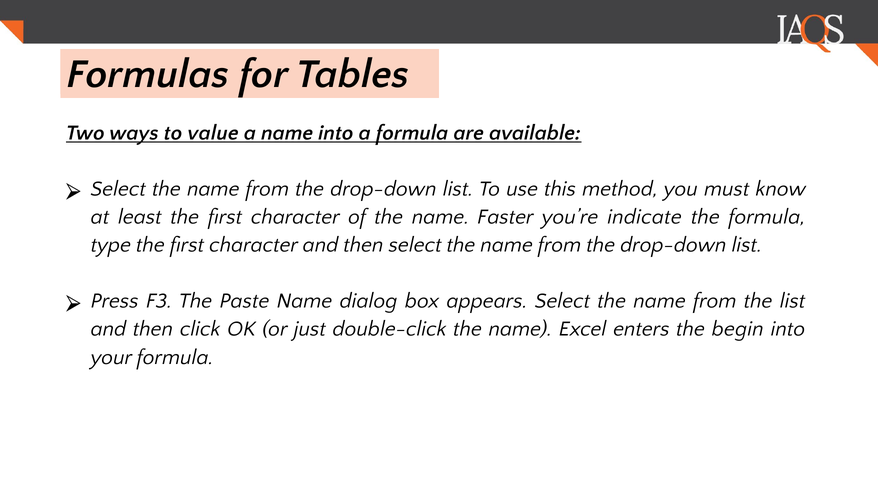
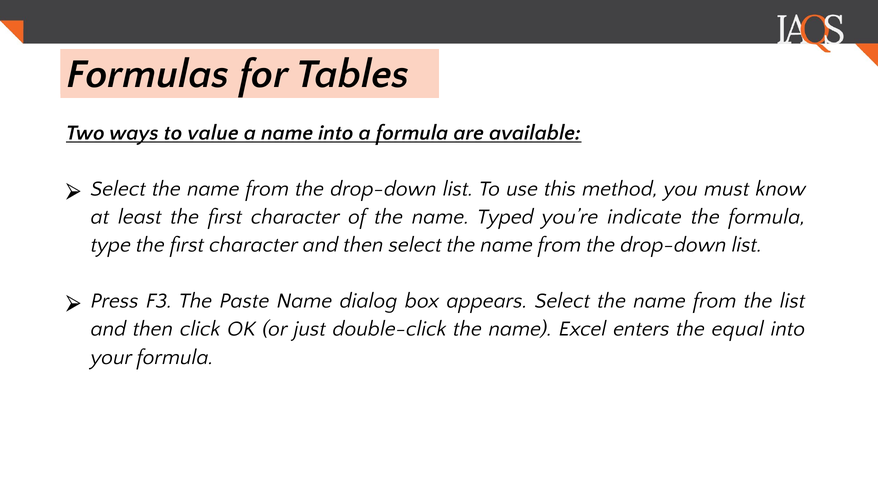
Faster: Faster -> Typed
begin: begin -> equal
